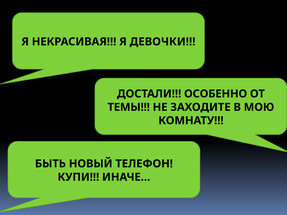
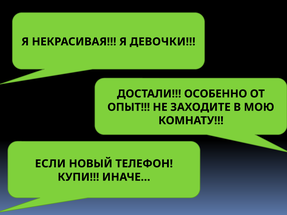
ТЕМЫ: ТЕМЫ -> ОПЫТ
БЫТЬ: БЫТЬ -> ЕСЛИ
